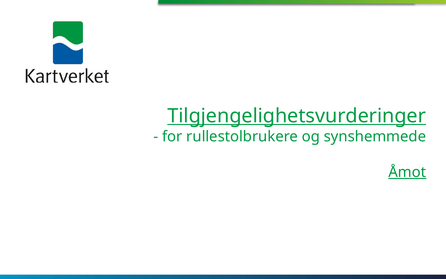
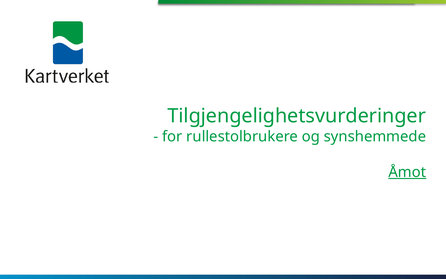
Tilgjengelighetsvurderinger underline: present -> none
